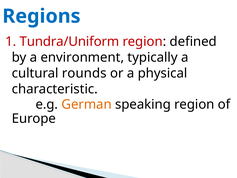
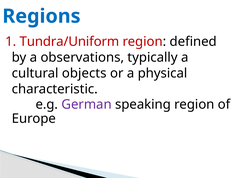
environment: environment -> observations
rounds: rounds -> objects
German colour: orange -> purple
